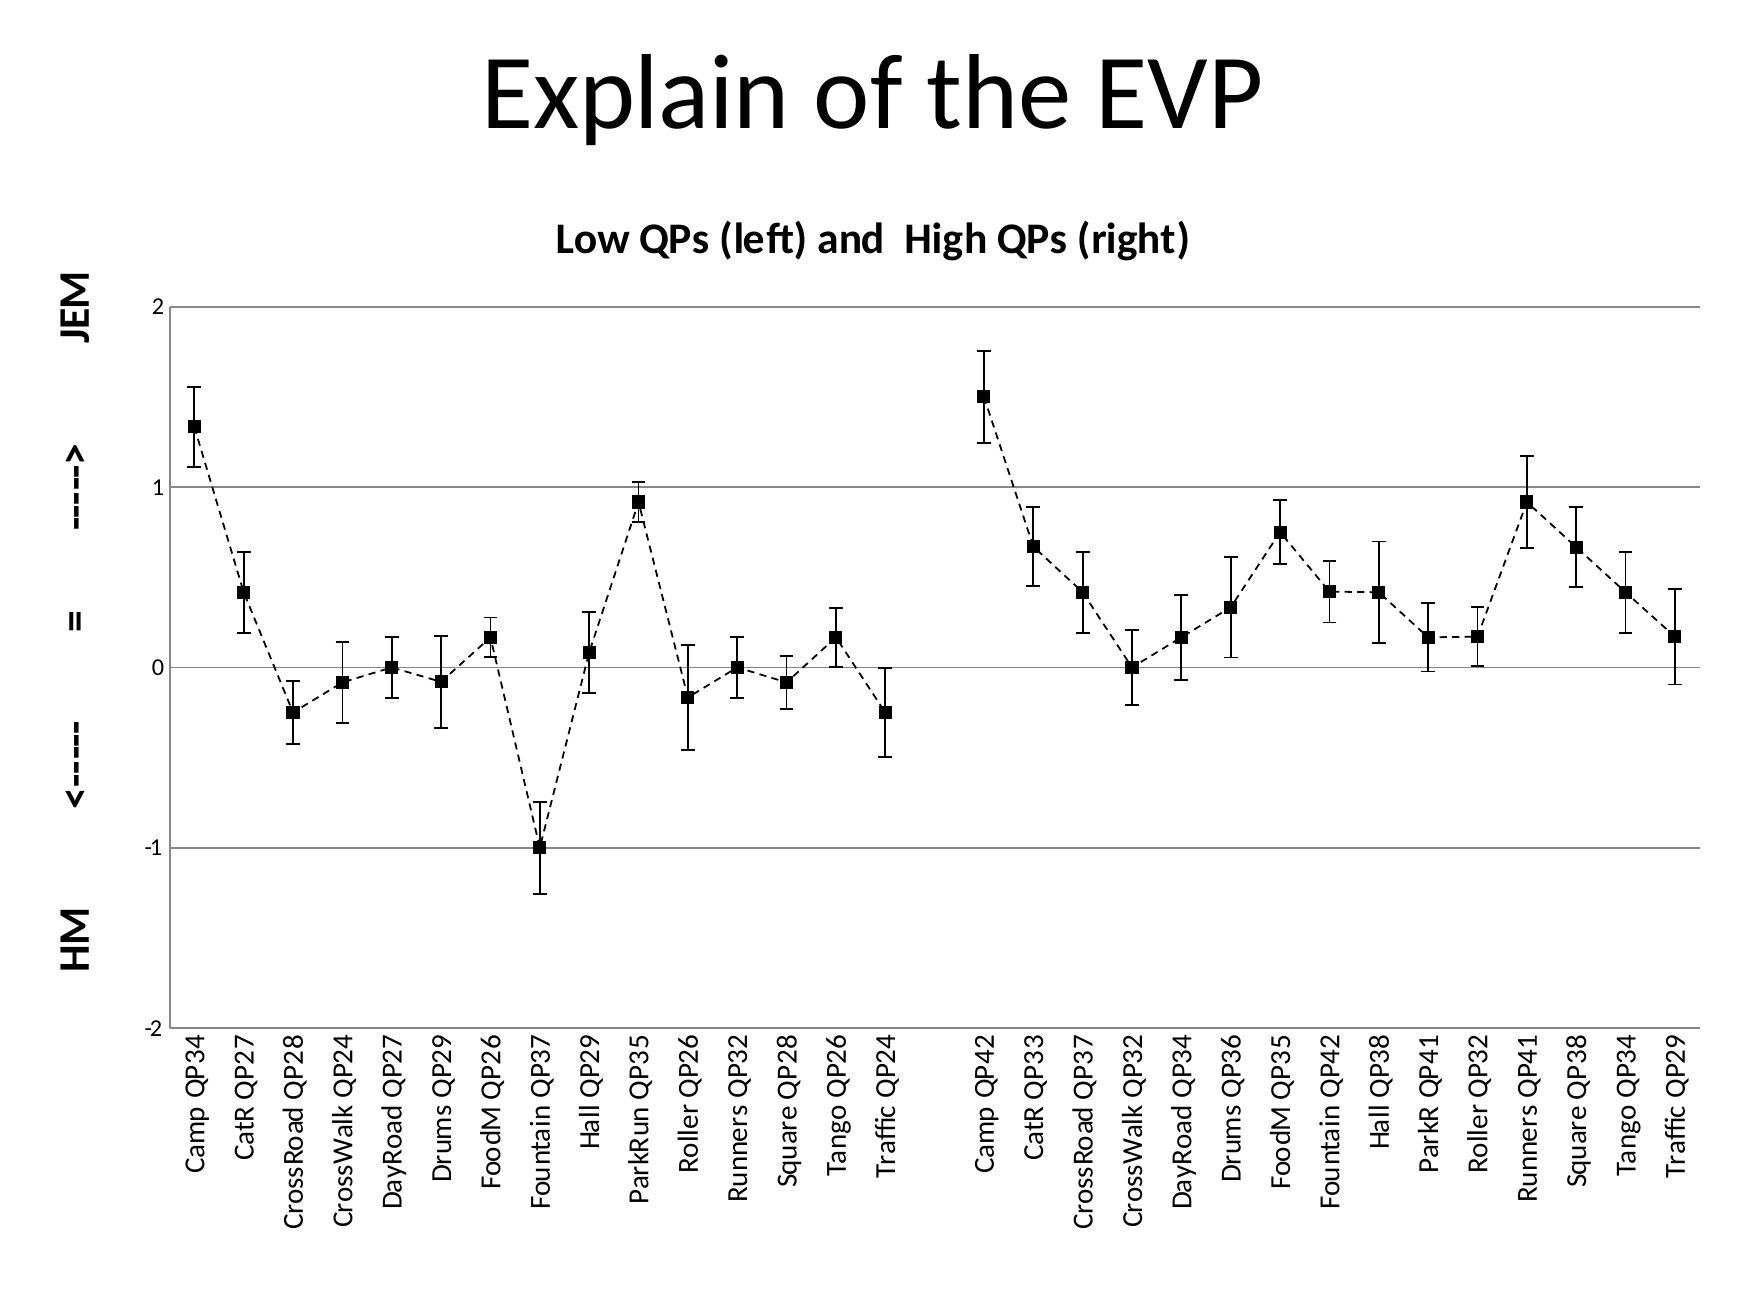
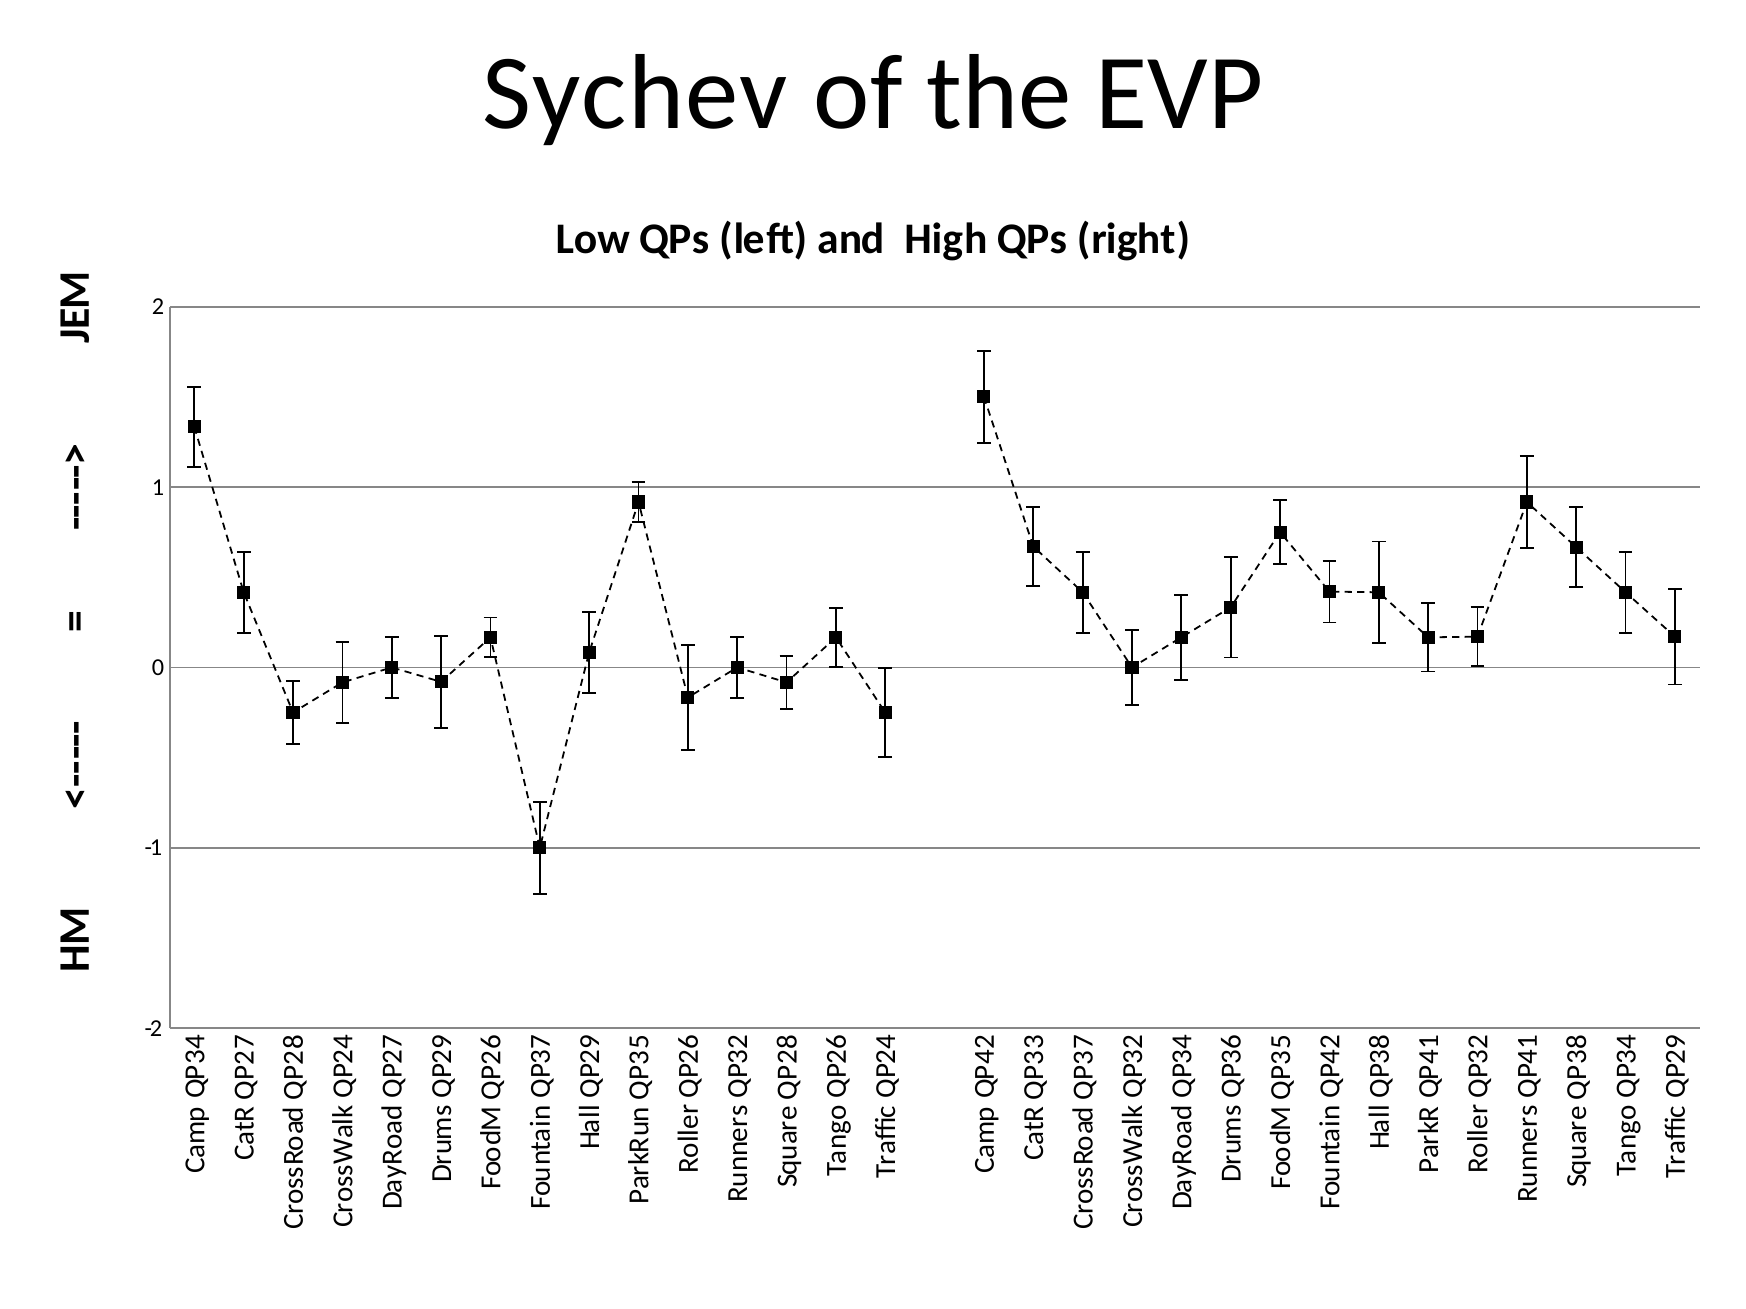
Explain: Explain -> Sychev
